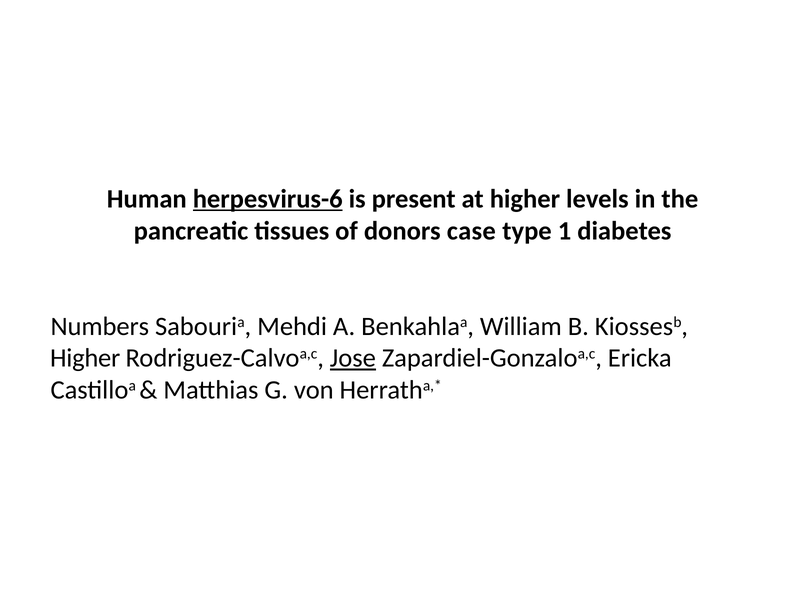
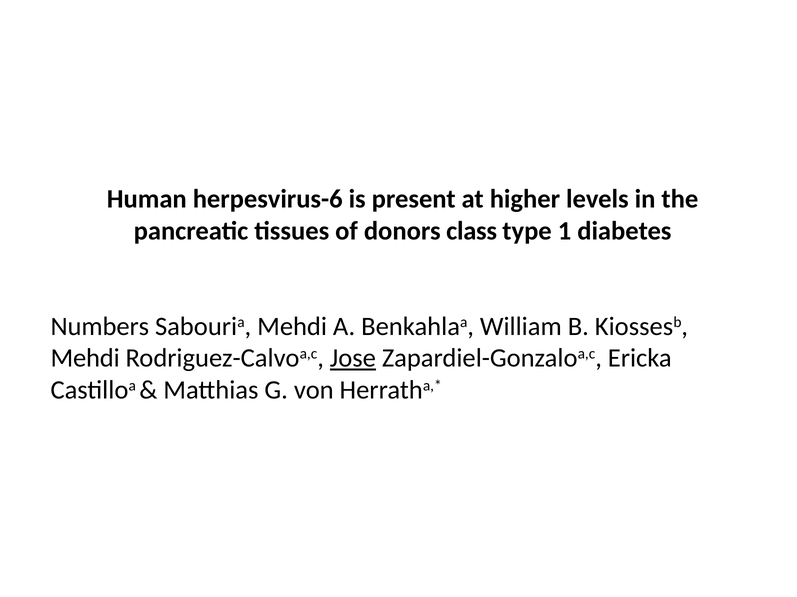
herpesvirus-6 underline: present -> none
case: case -> class
Higher at (85, 359): Higher -> Mehdi
